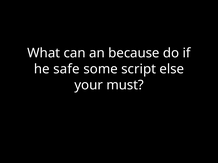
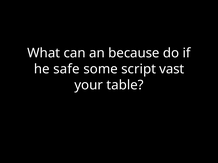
else: else -> vast
must: must -> table
